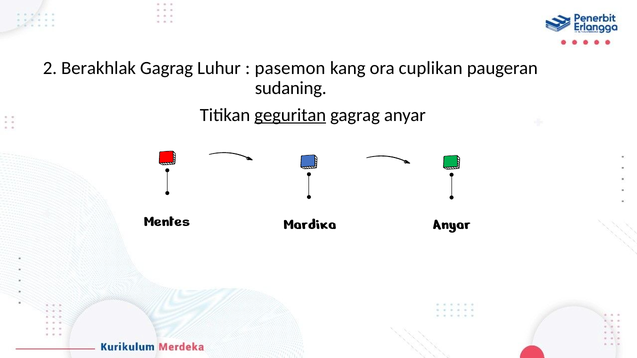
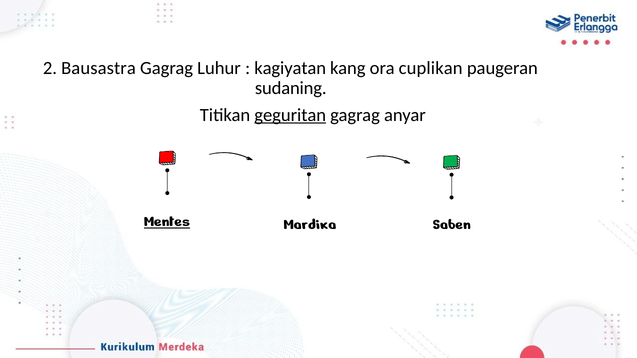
Berakhlak: Berakhlak -> Bausastra
pasemon: pasemon -> kagiyatan
Mentes underline: none -> present
Mardika Anyar: Anyar -> Saben
